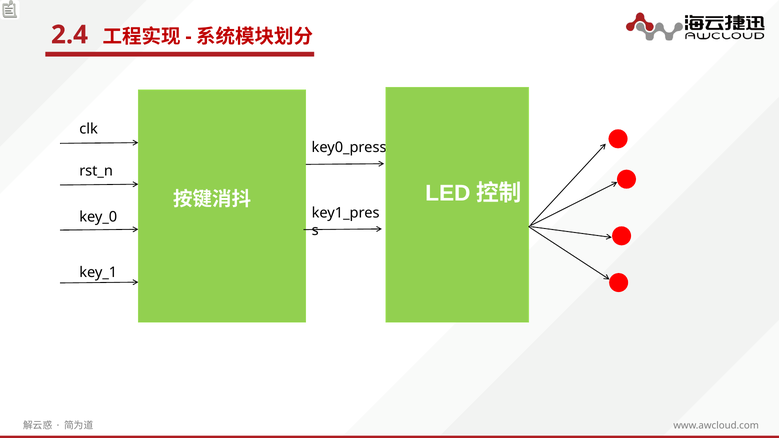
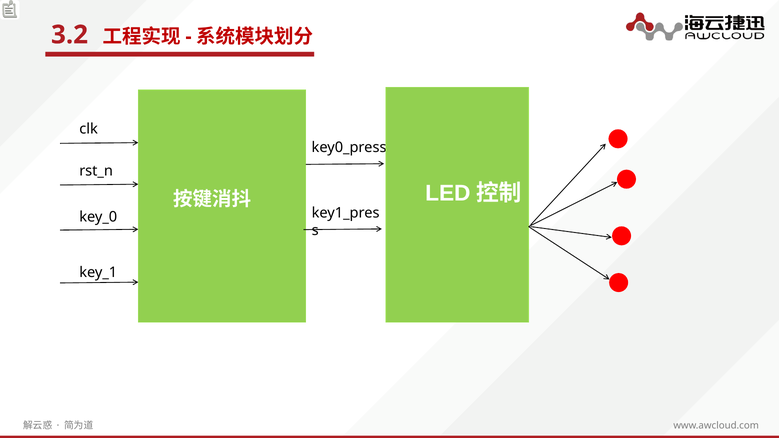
2.4: 2.4 -> 3.2
